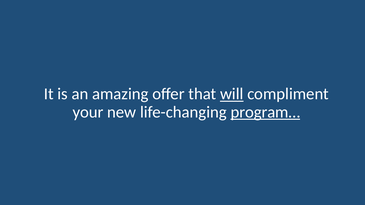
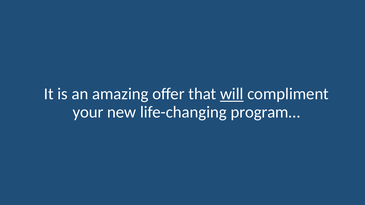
program… underline: present -> none
